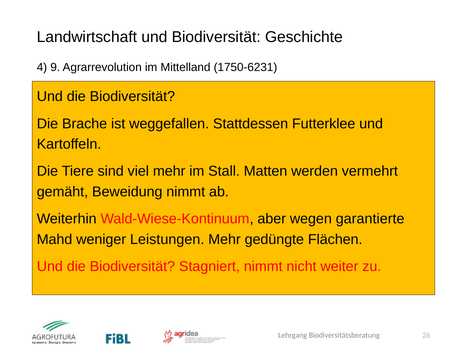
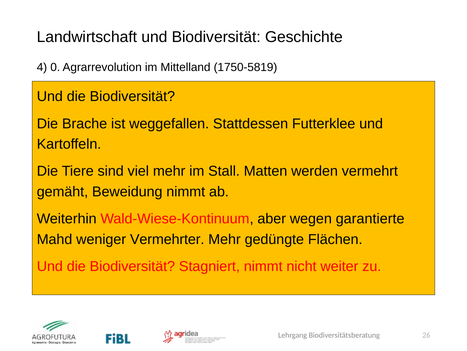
9: 9 -> 0
1750-6231: 1750-6231 -> 1750-5819
Leistungen: Leistungen -> Vermehrter
